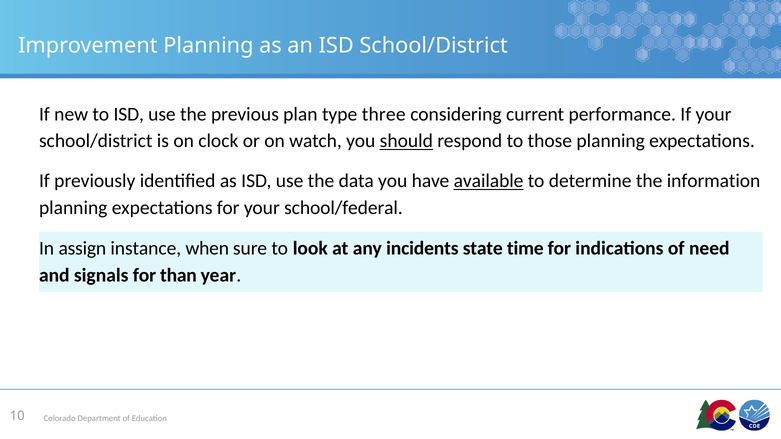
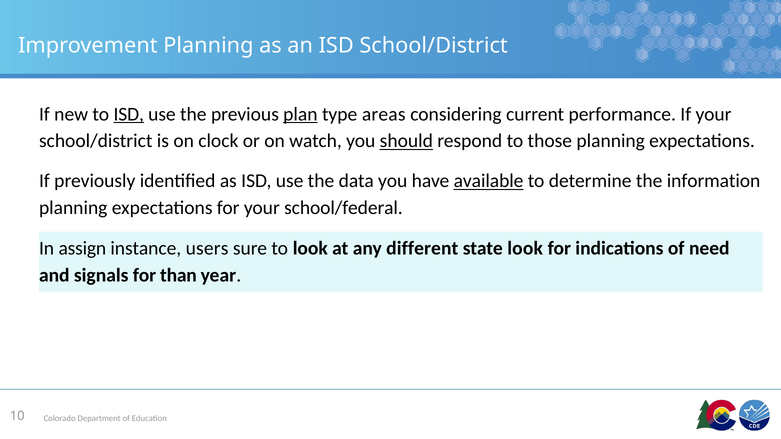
ISD at (129, 114) underline: none -> present
plan underline: none -> present
three: three -> areas
when: when -> users
incidents: incidents -> different
state time: time -> look
